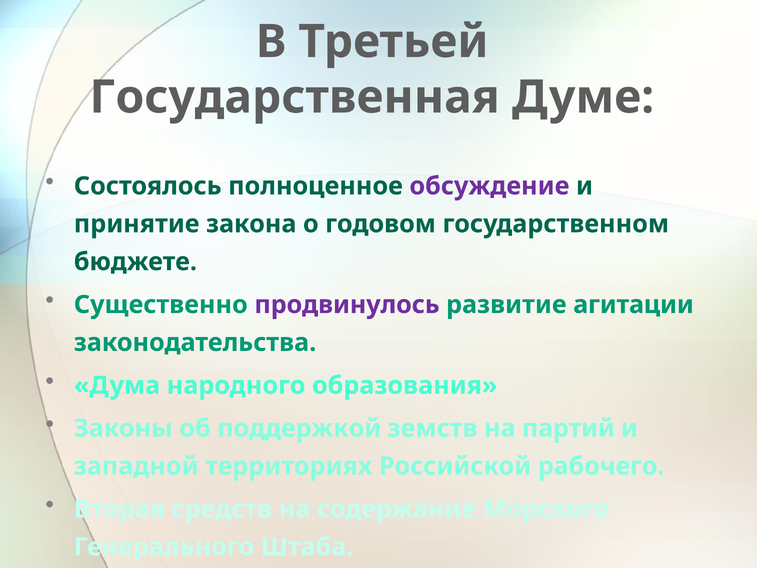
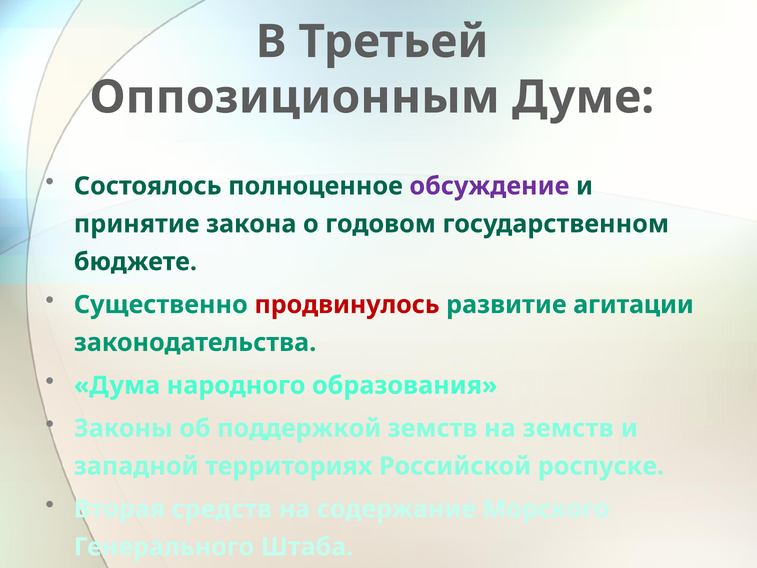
Государственная: Государственная -> Оппозиционным
продвинулось colour: purple -> red
на партий: партий -> земств
рабочего: рабочего -> роспуске
